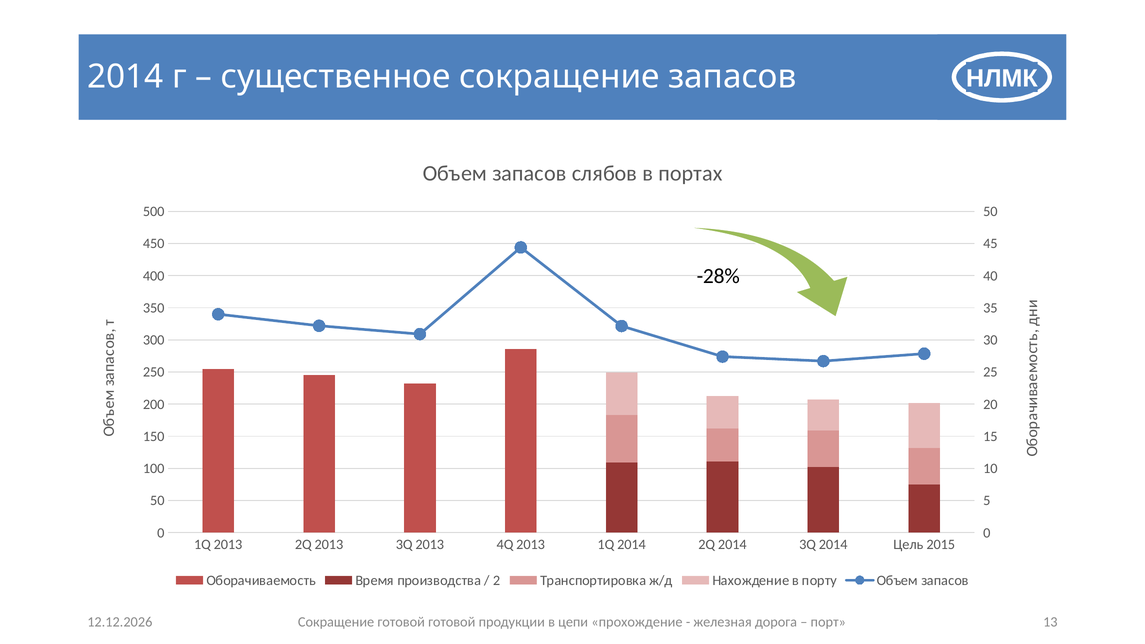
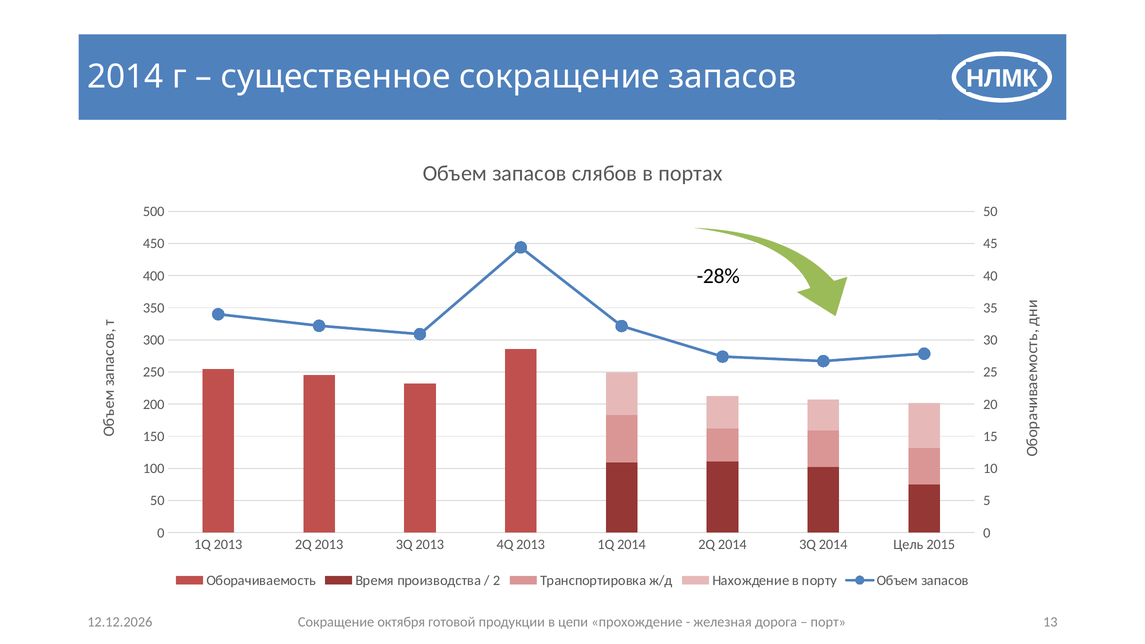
Сокращение готовой: готовой -> октября
